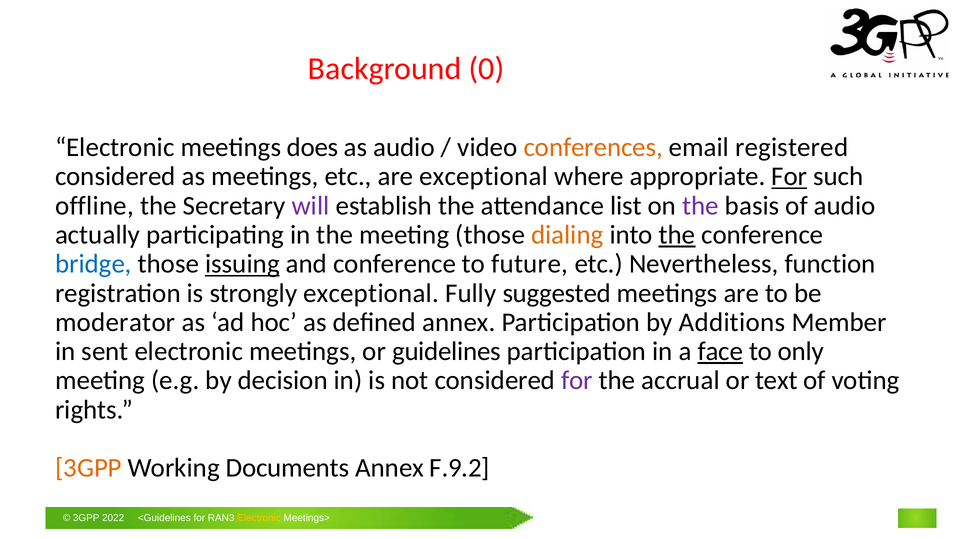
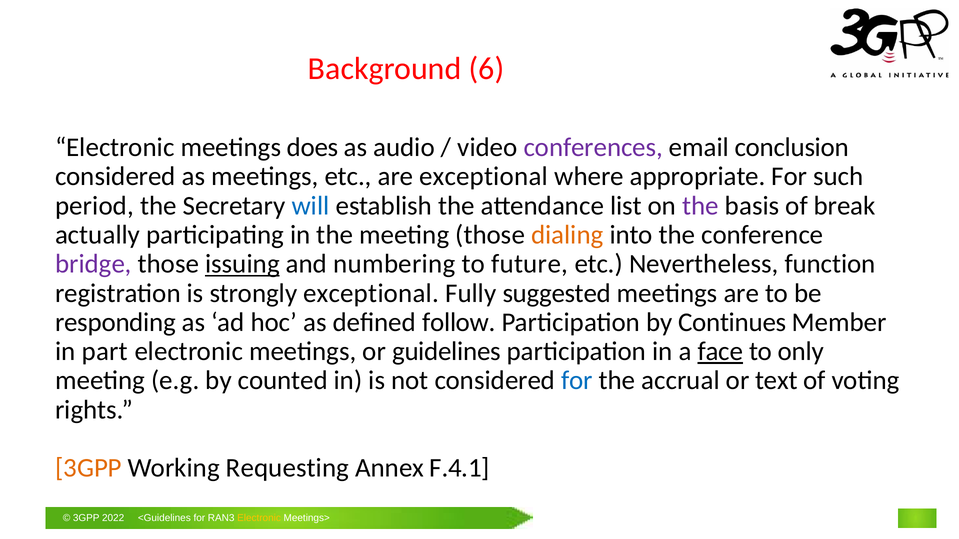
0: 0 -> 6
conferences colour: orange -> purple
registered: registered -> conclusion
For at (789, 177) underline: present -> none
offline: offline -> period
will colour: purple -> blue
of audio: audio -> break
the at (677, 235) underline: present -> none
bridge colour: blue -> purple
and conference: conference -> numbering
moderator: moderator -> responding
defined annex: annex -> follow
Additions: Additions -> Continues
sent: sent -> part
decision: decision -> counted
for at (577, 381) colour: purple -> blue
Documents: Documents -> Requesting
F.9.2: F.9.2 -> F.4.1
